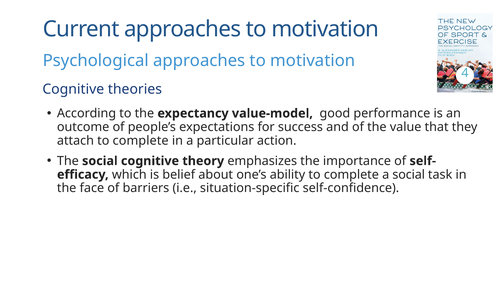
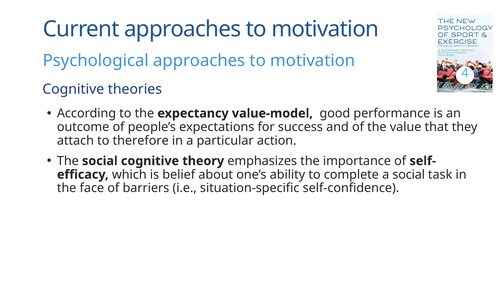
attach to complete: complete -> therefore
